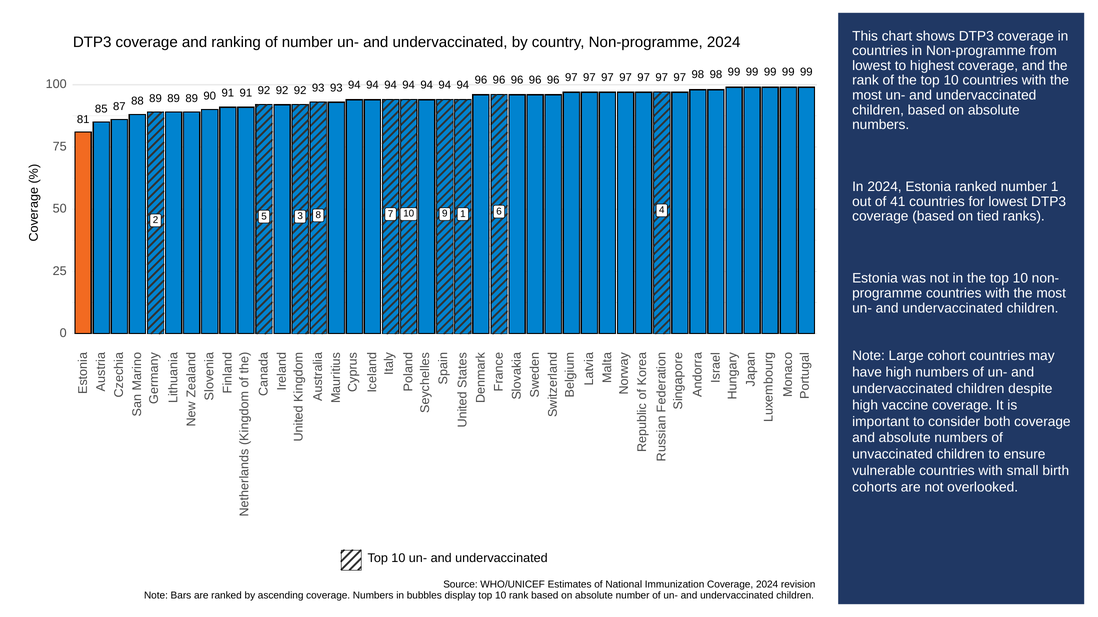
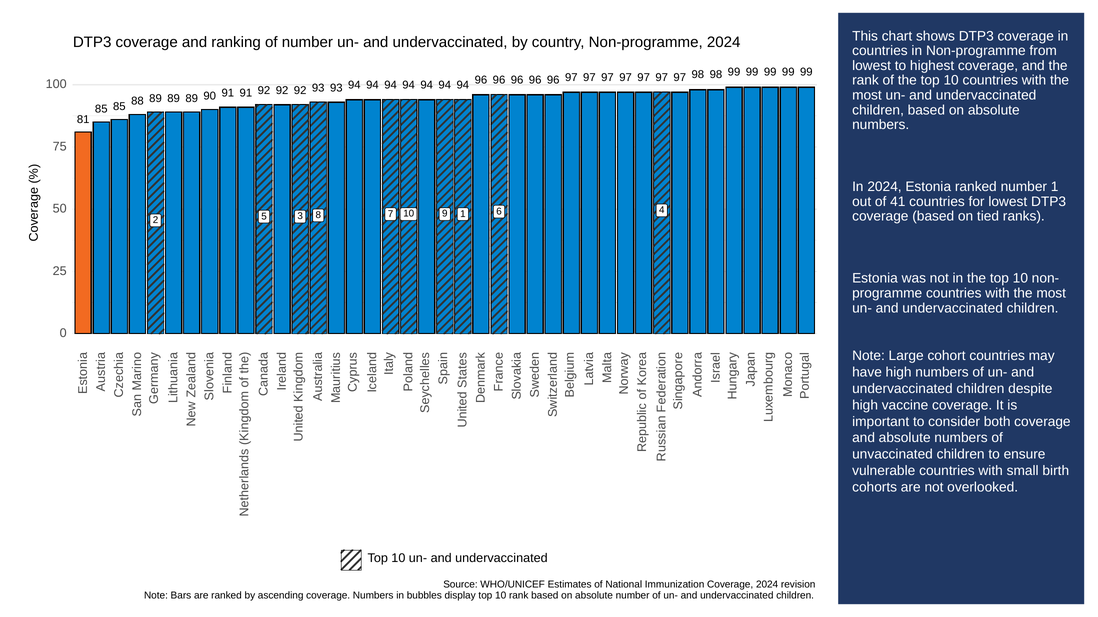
85 87: 87 -> 85
